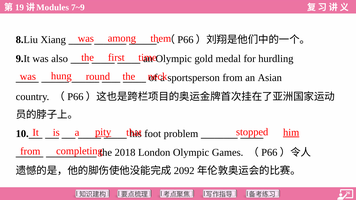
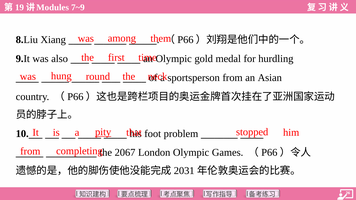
him underline: present -> none
2018: 2018 -> 2067
2092: 2092 -> 2031
